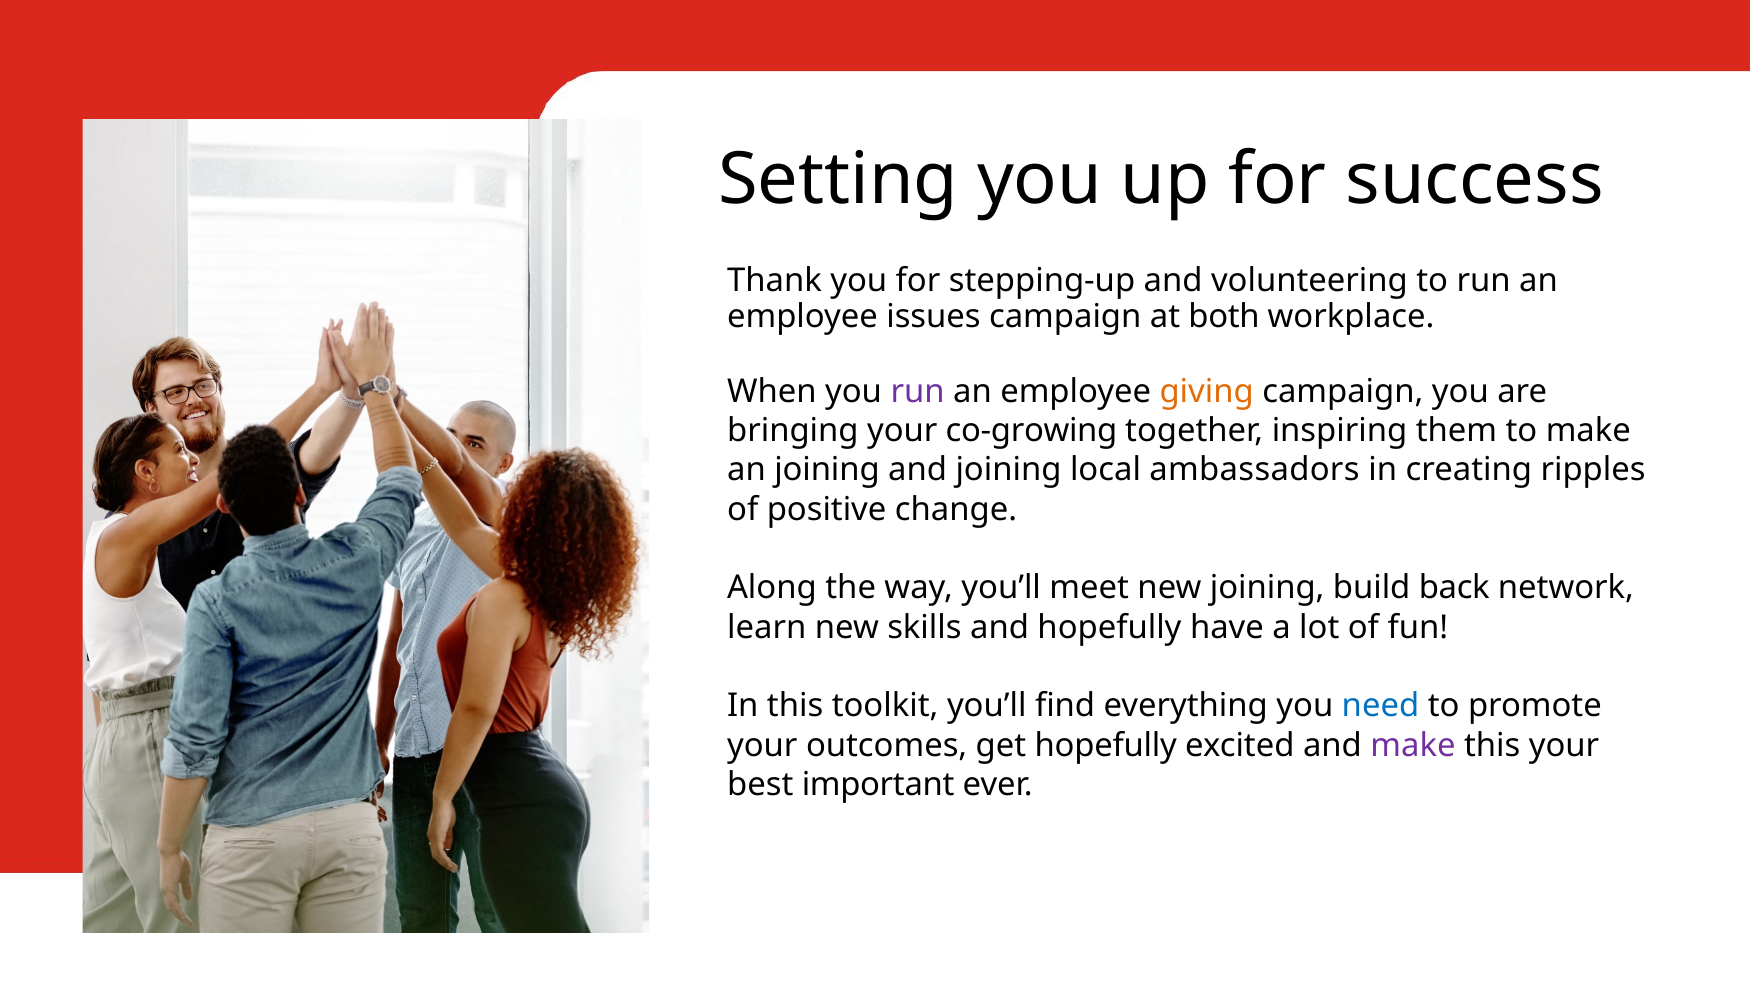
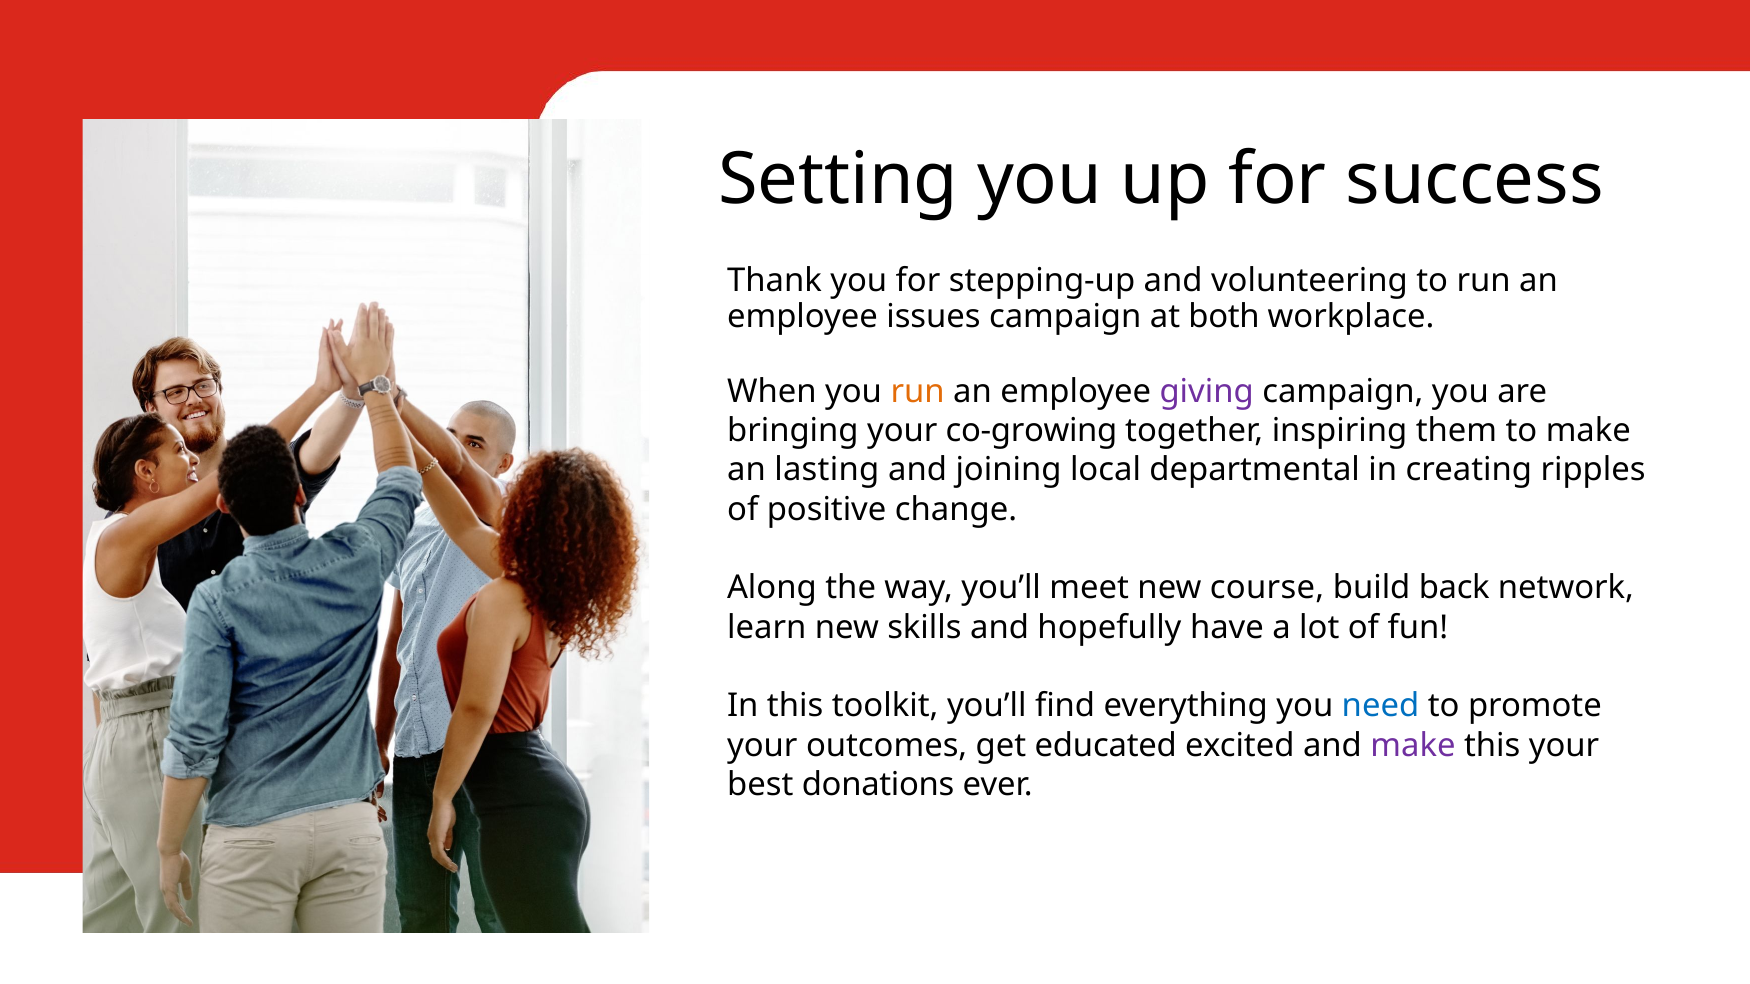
run at (918, 391) colour: purple -> orange
giving colour: orange -> purple
an joining: joining -> lasting
ambassadors: ambassadors -> departmental
new joining: joining -> course
get hopefully: hopefully -> educated
important: important -> donations
